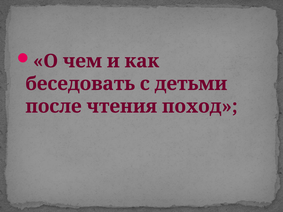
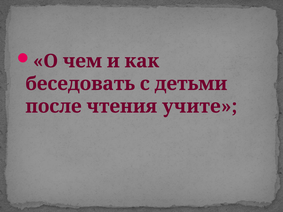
поход: поход -> учите
